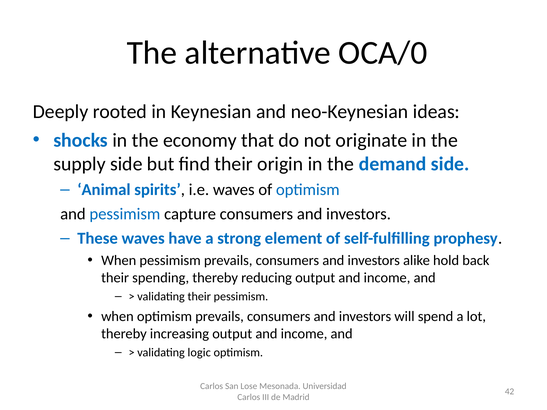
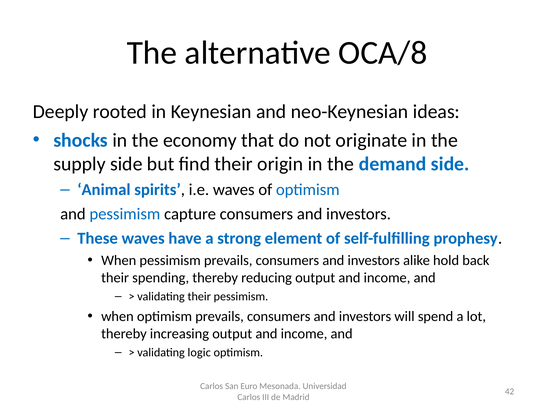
OCA/0: OCA/0 -> OCA/8
Lose: Lose -> Euro
